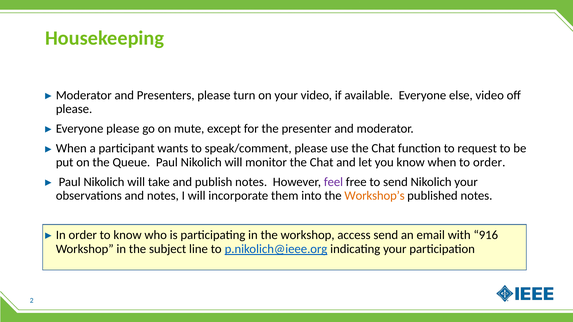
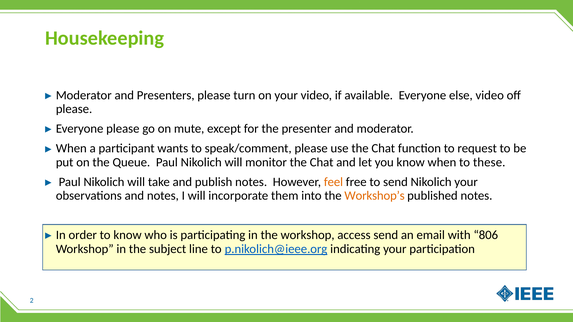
to order: order -> these
feel colour: purple -> orange
916: 916 -> 806
